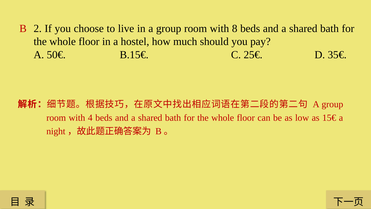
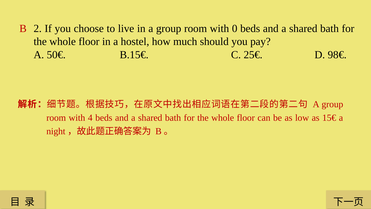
8: 8 -> 0
35€: 35€ -> 98€
